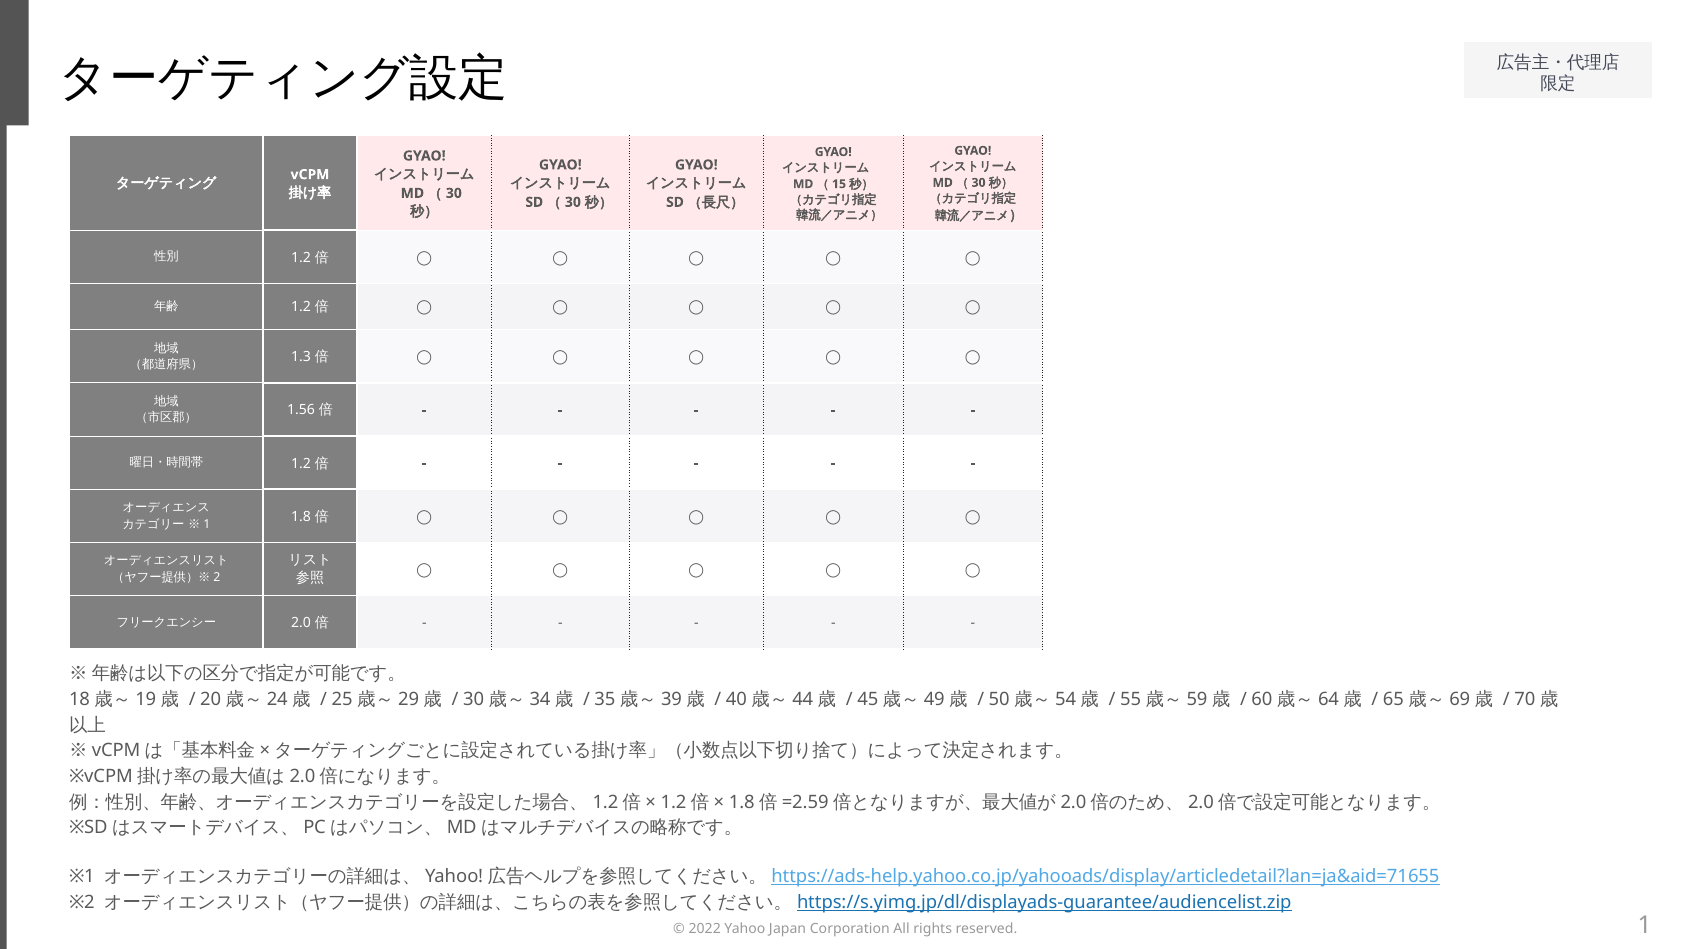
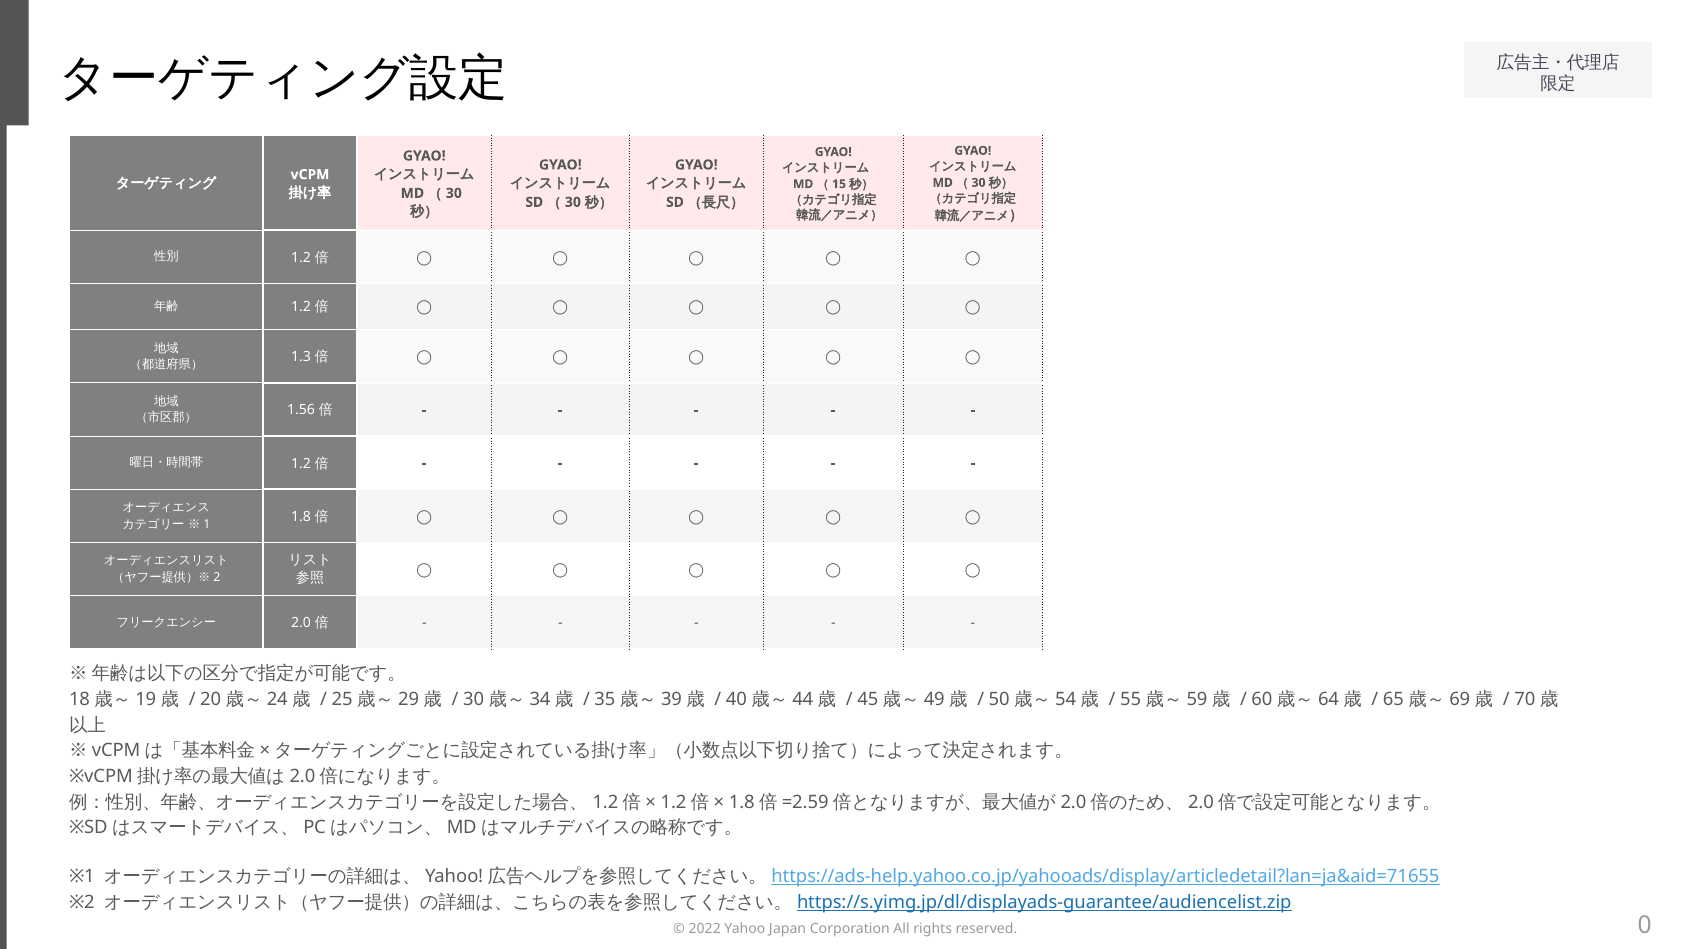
1: 1 -> 0
